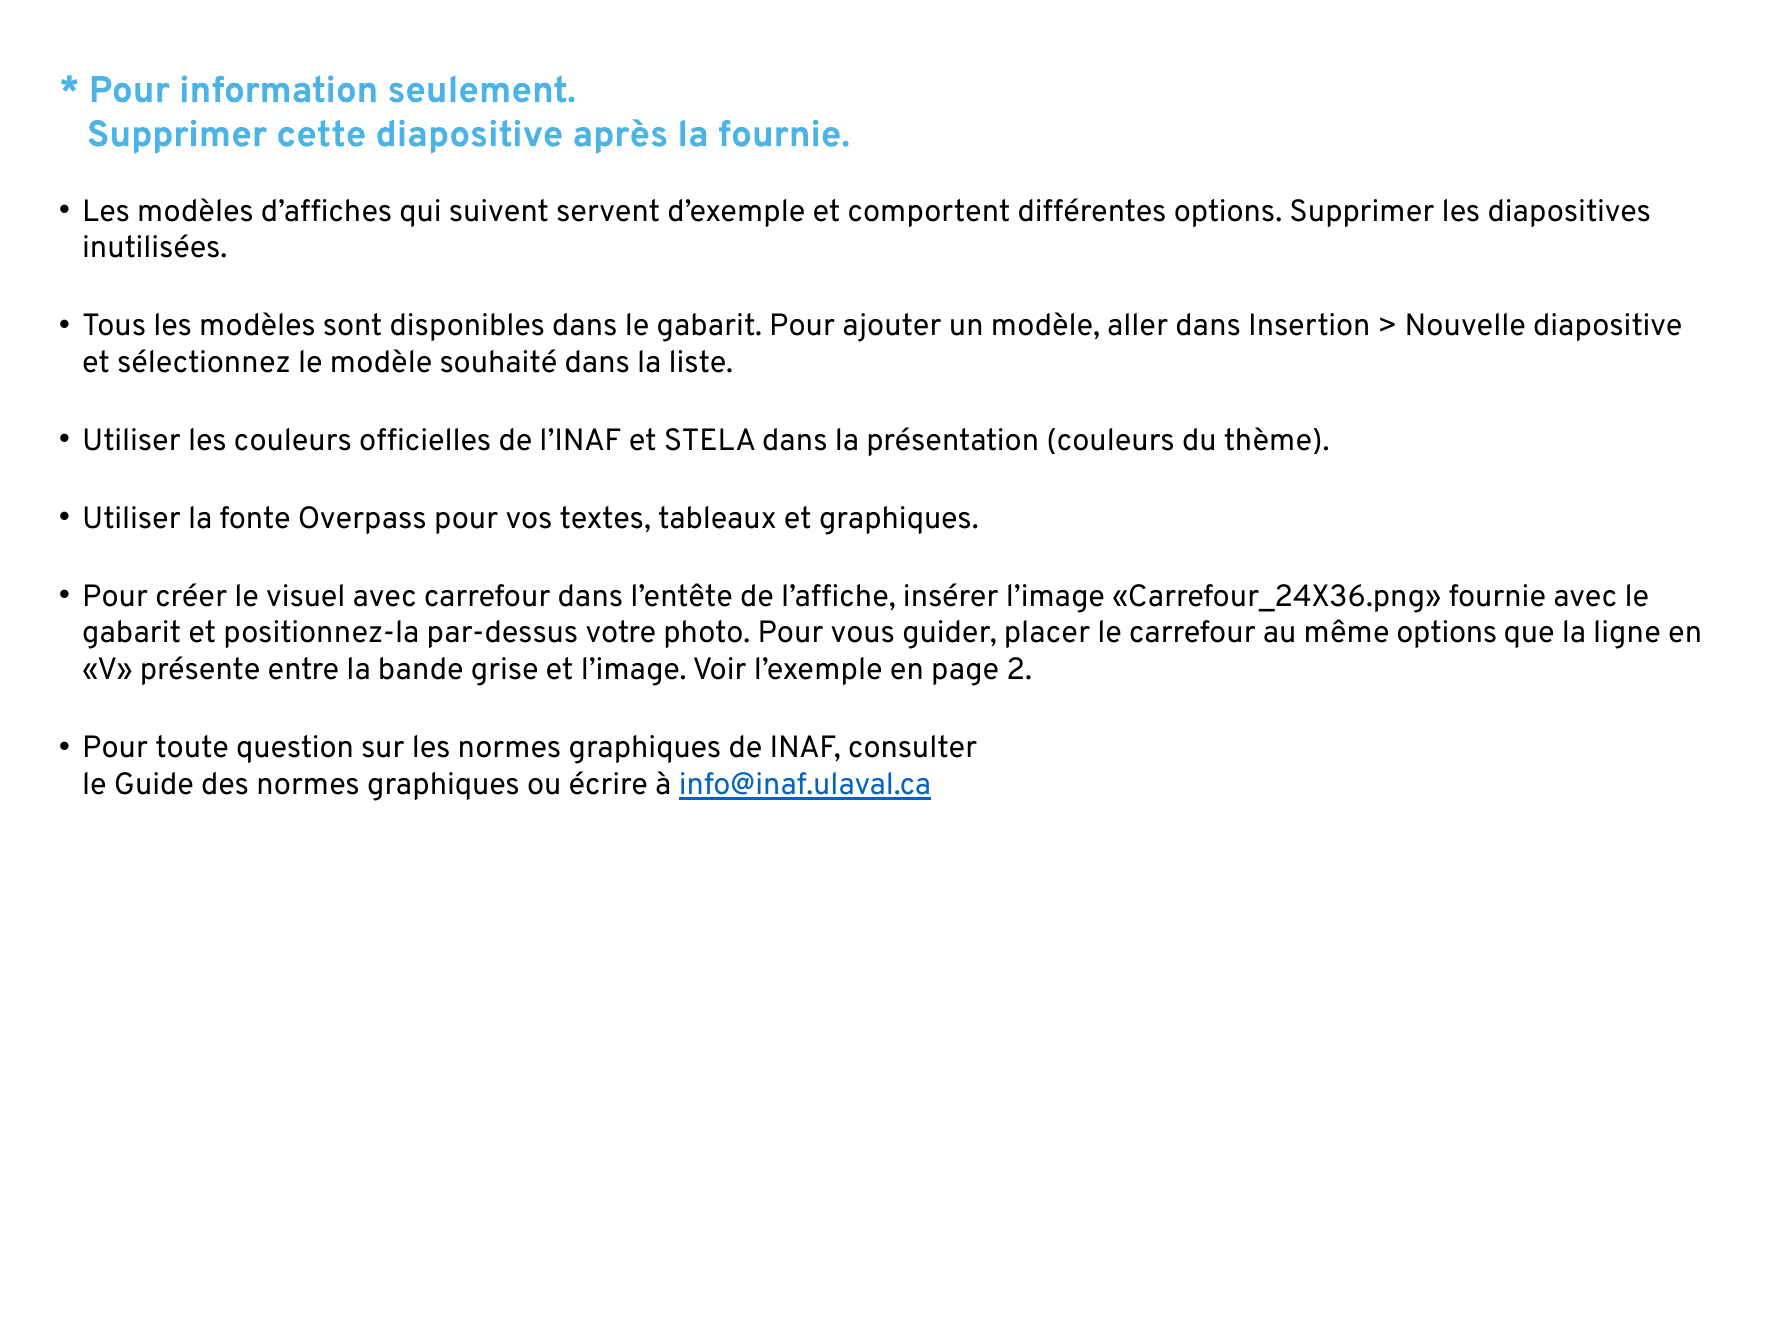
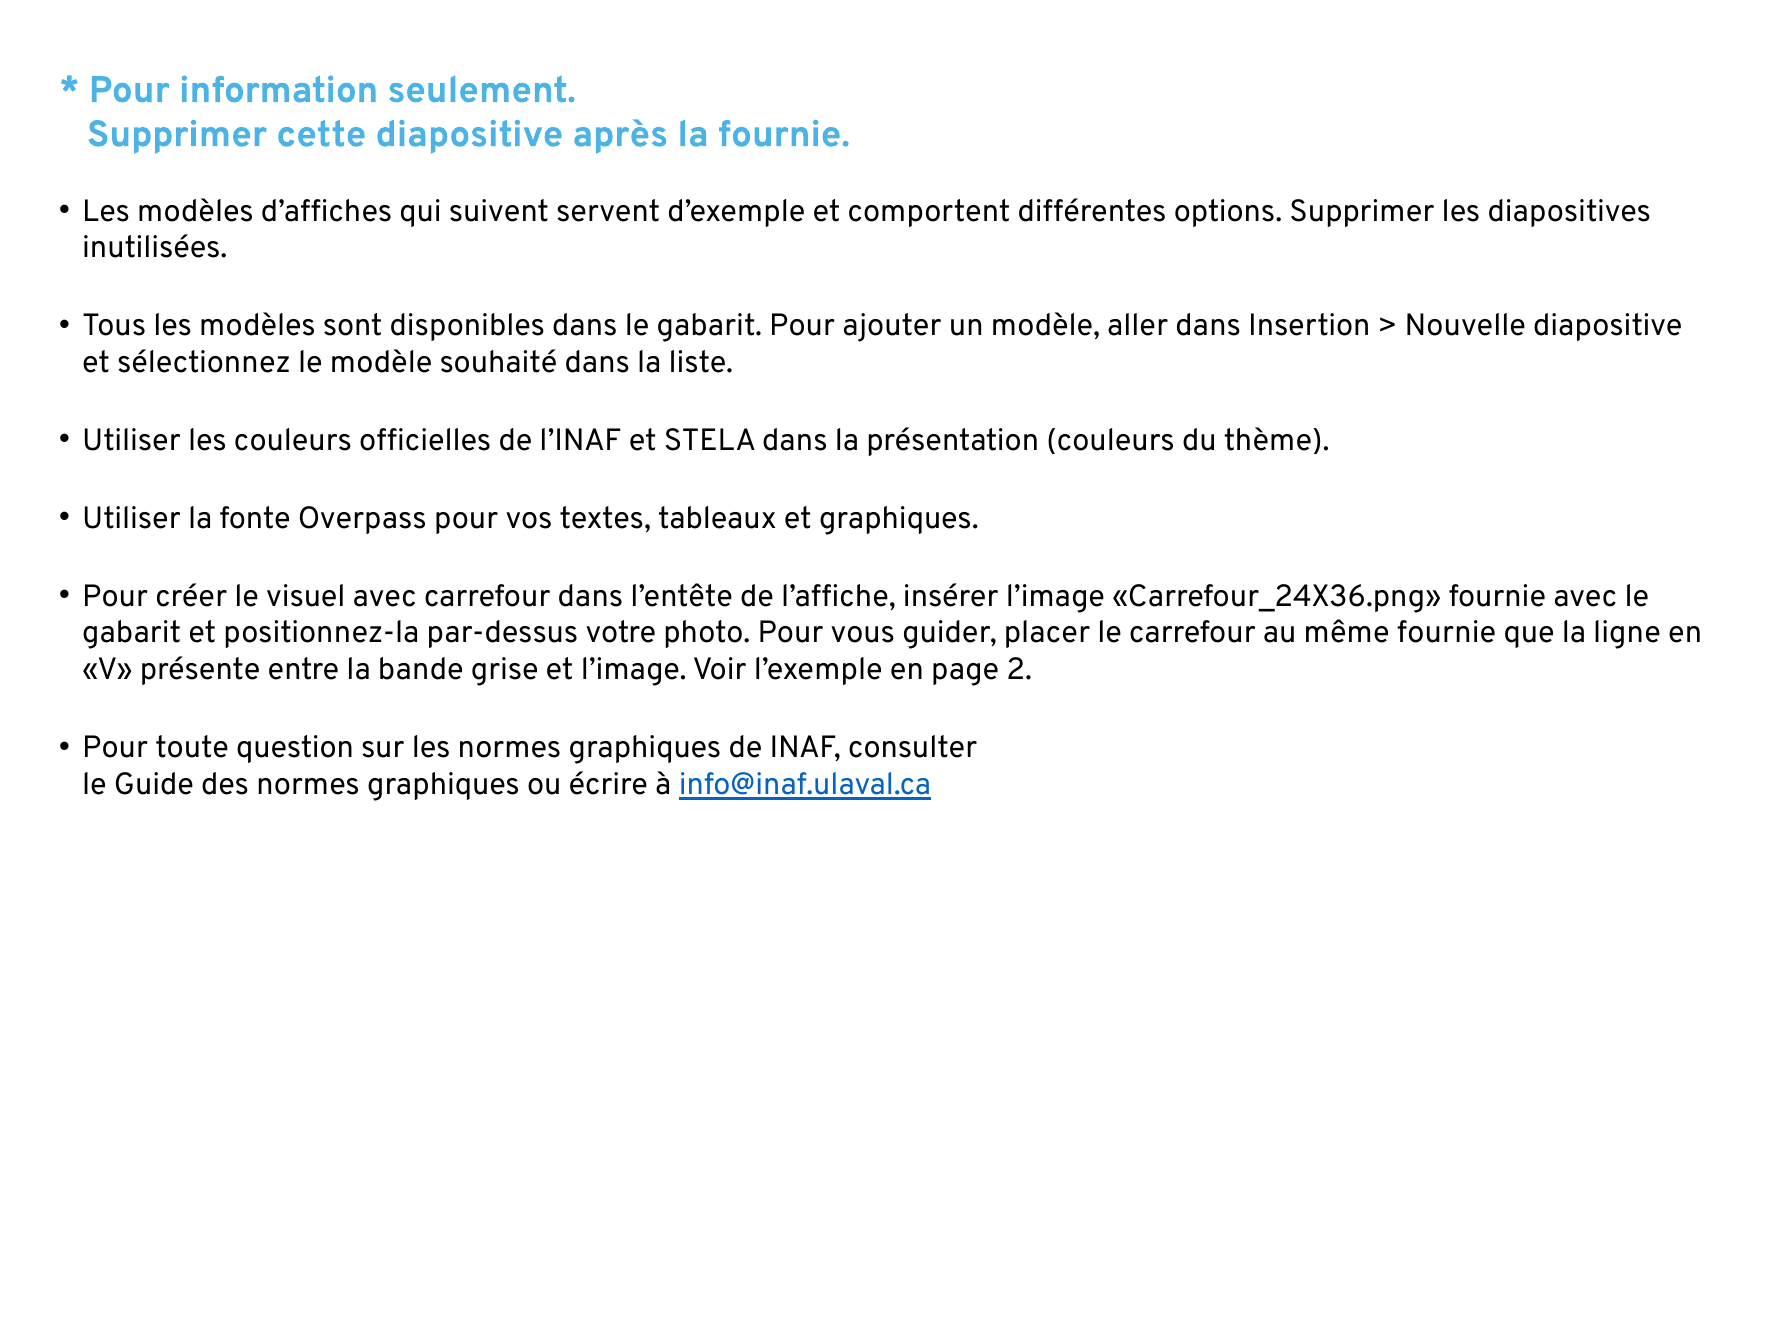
même options: options -> fournie
